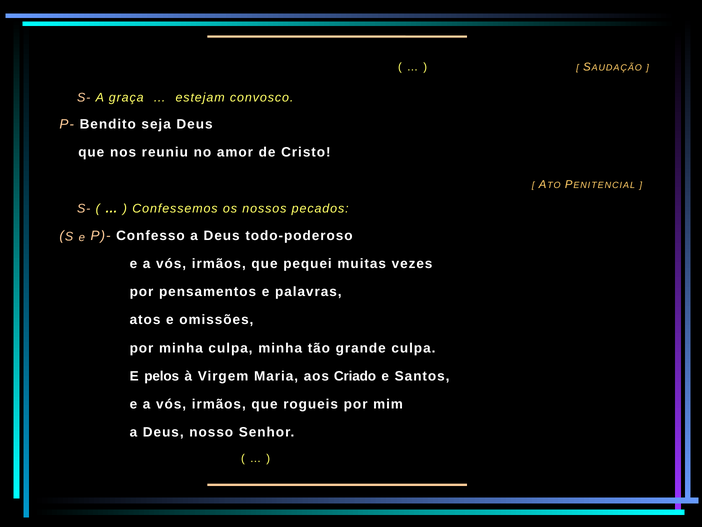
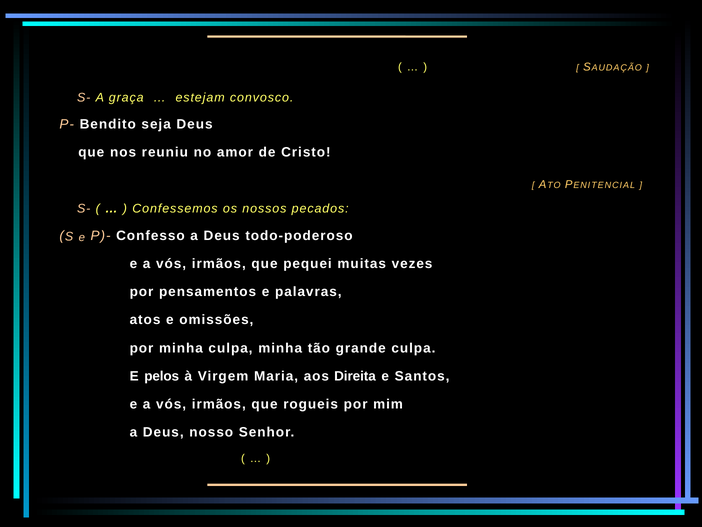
Criado: Criado -> Direita
